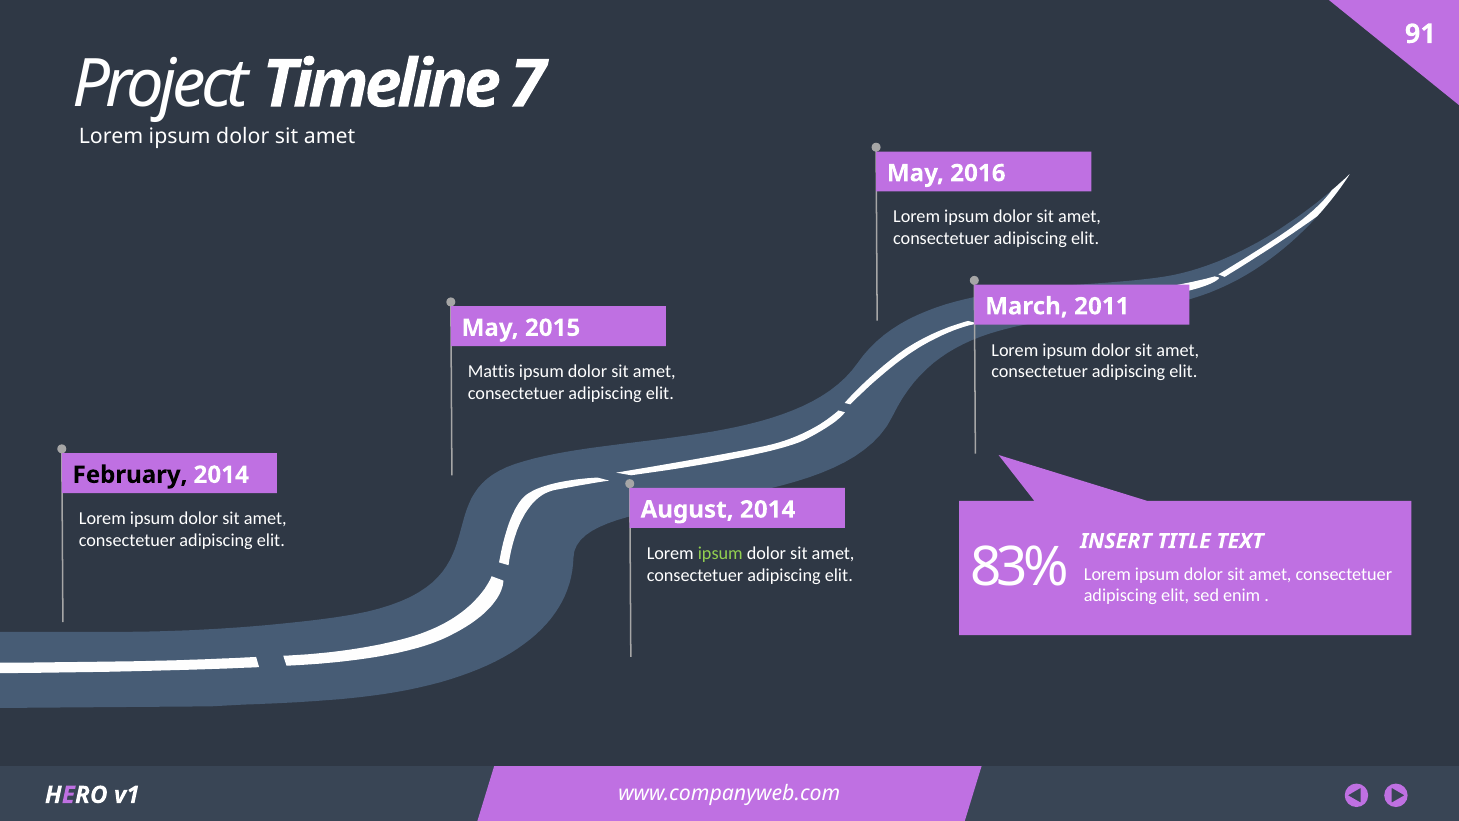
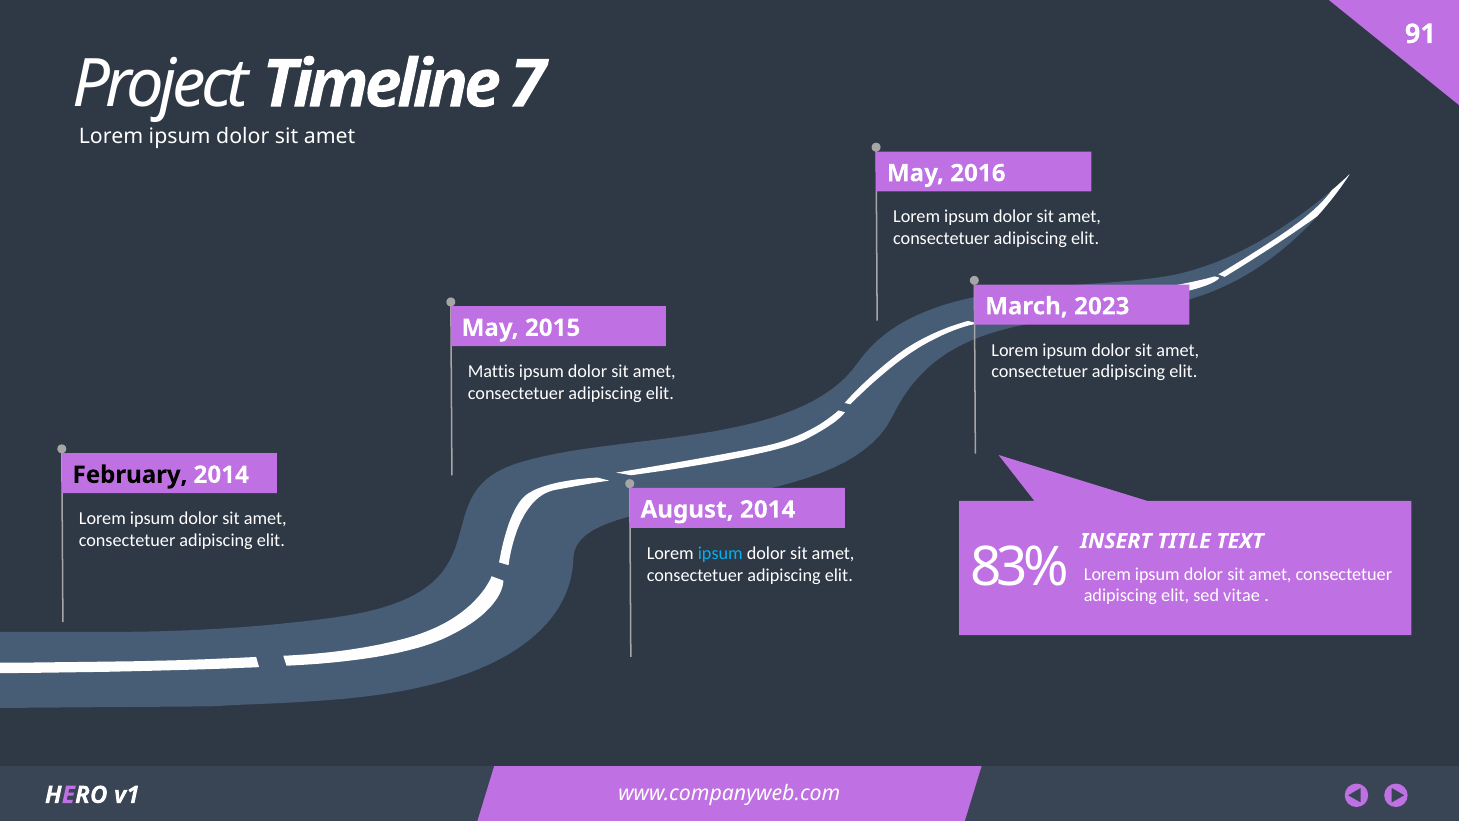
2011: 2011 -> 2023
ipsum at (720, 553) colour: light green -> light blue
enim: enim -> vitae
